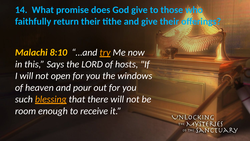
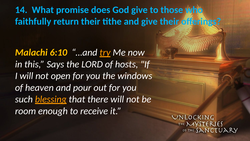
8:10: 8:10 -> 6:10
